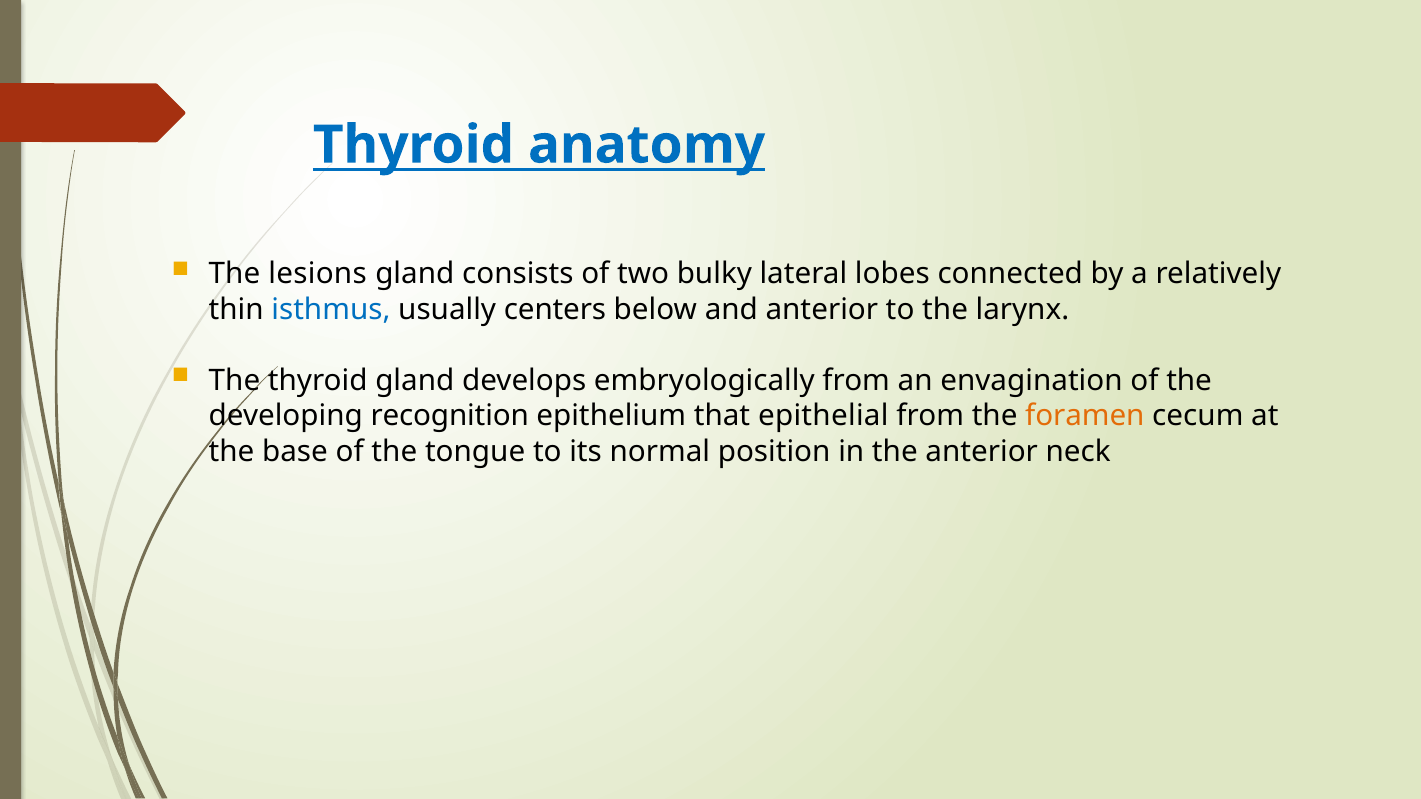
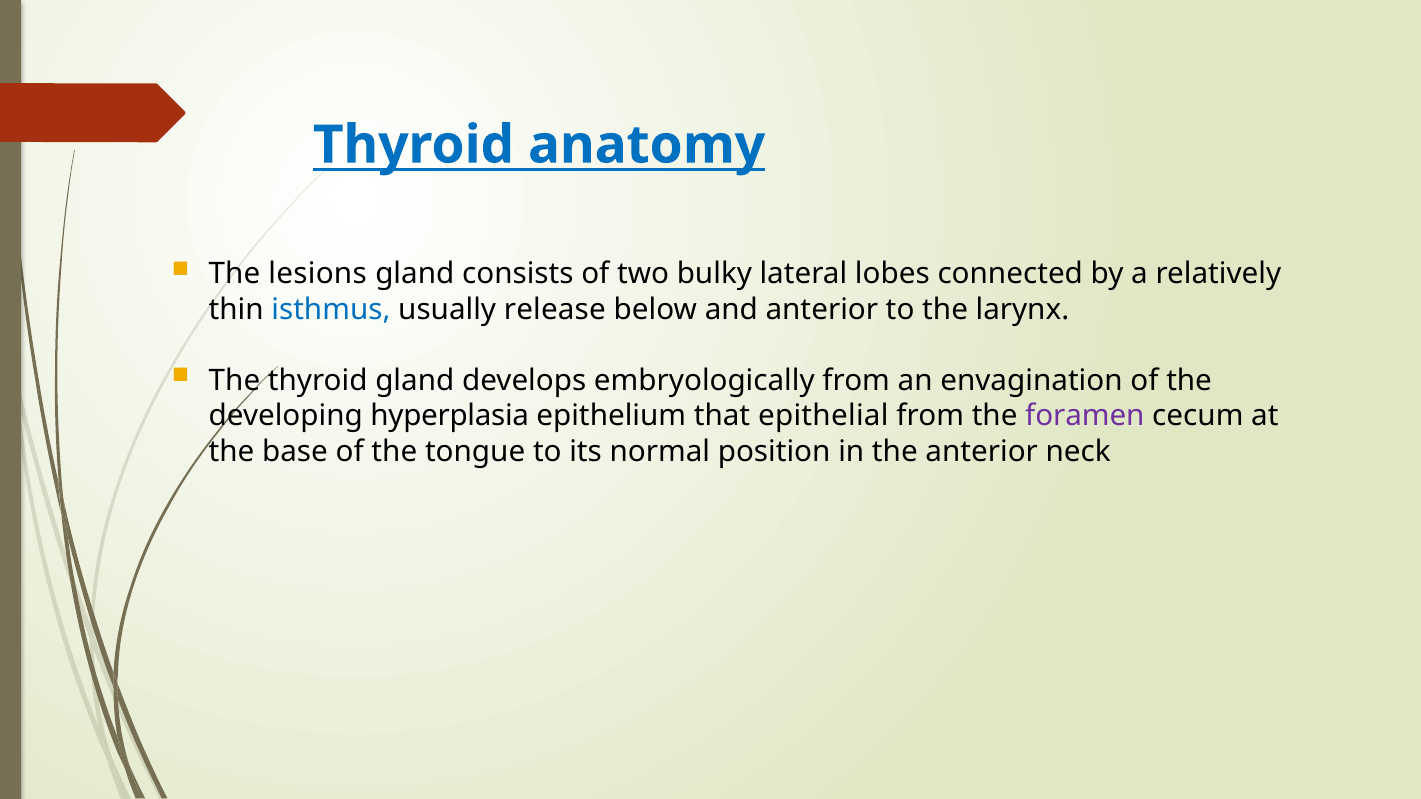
centers: centers -> release
recognition: recognition -> hyperplasia
foramen colour: orange -> purple
